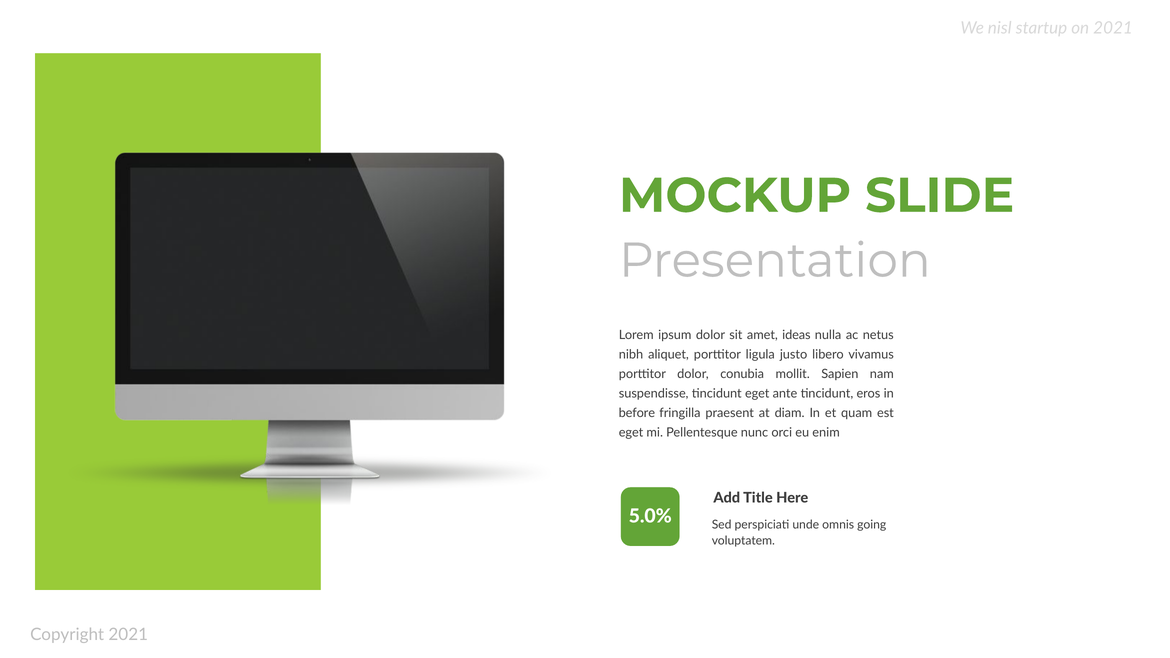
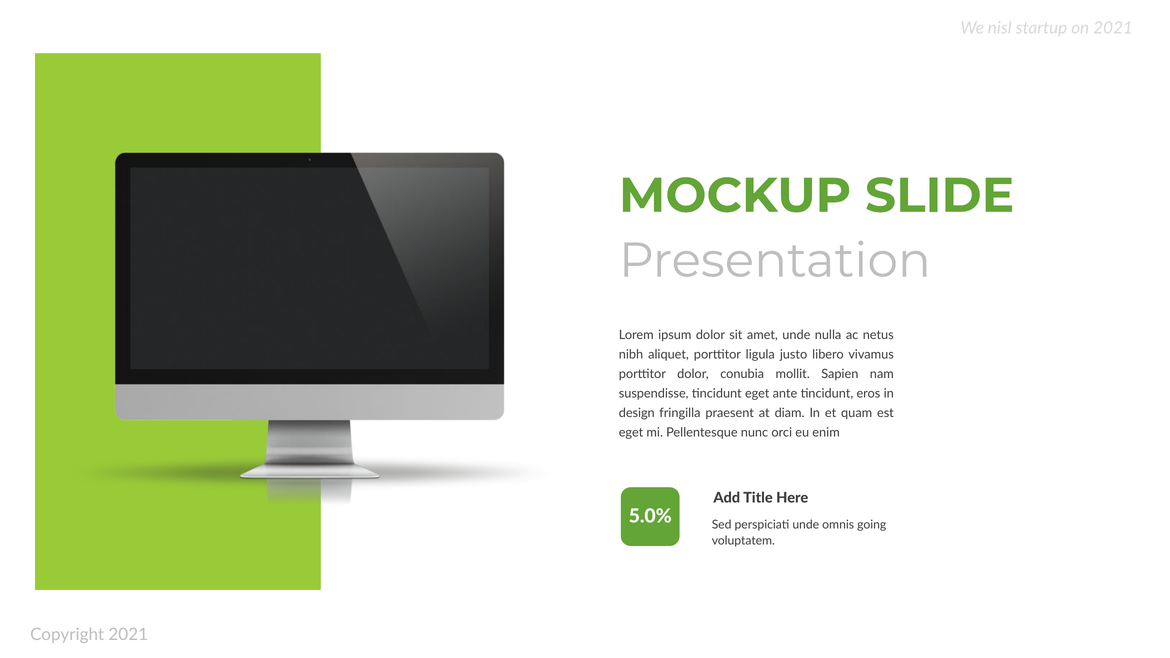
amet ideas: ideas -> unde
before: before -> design
